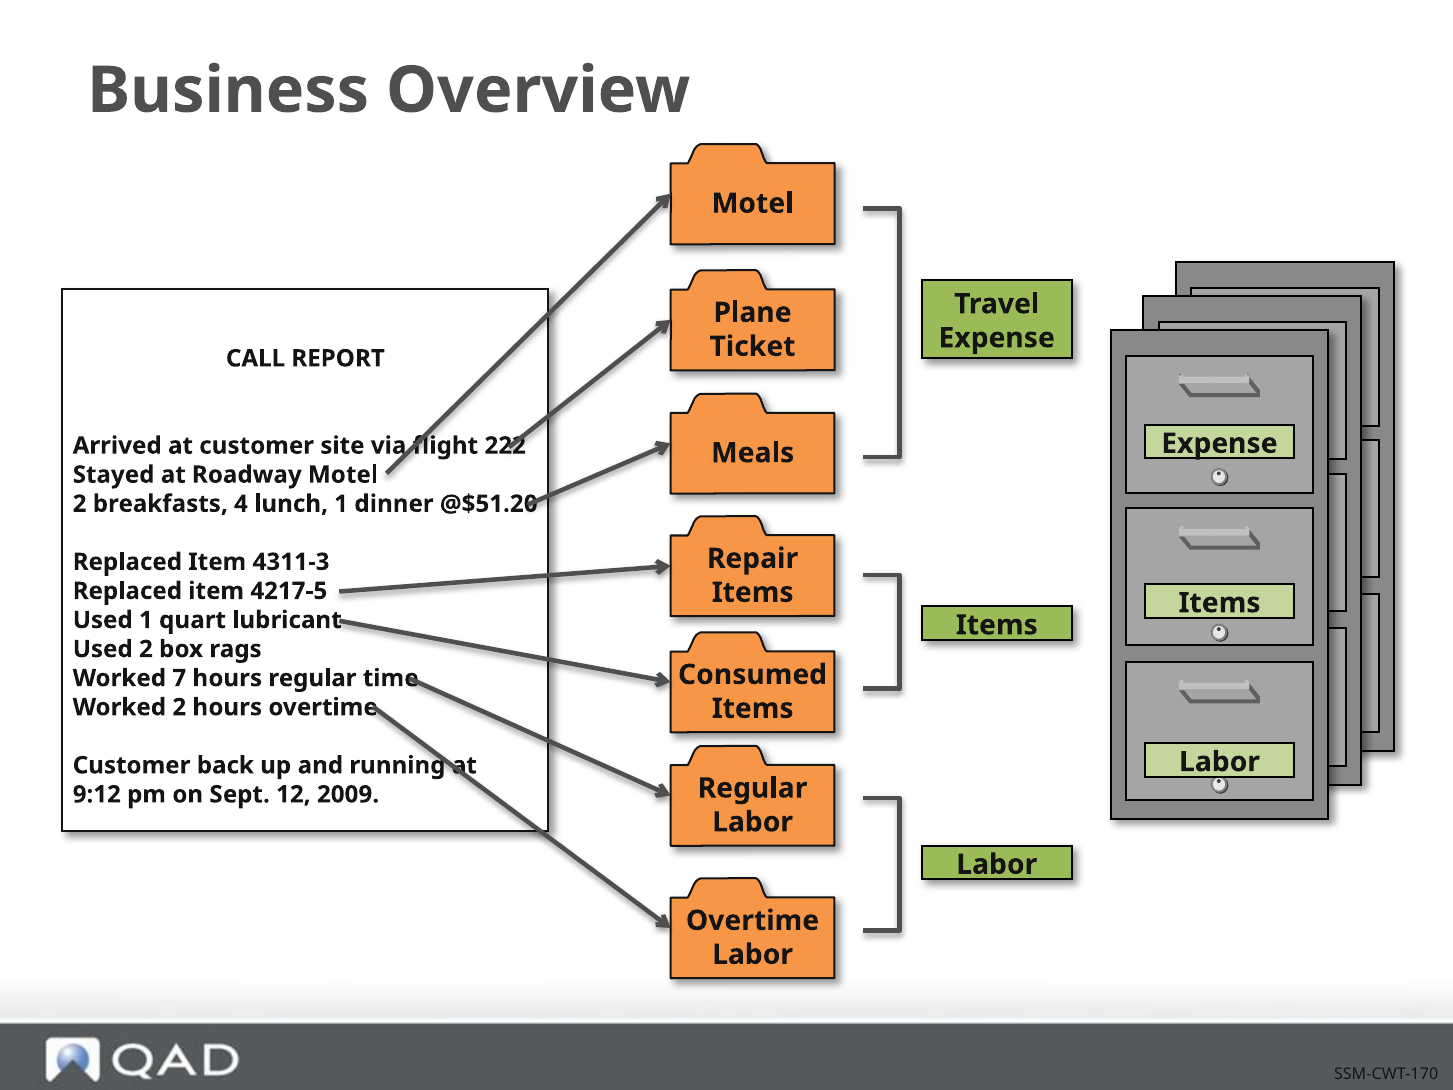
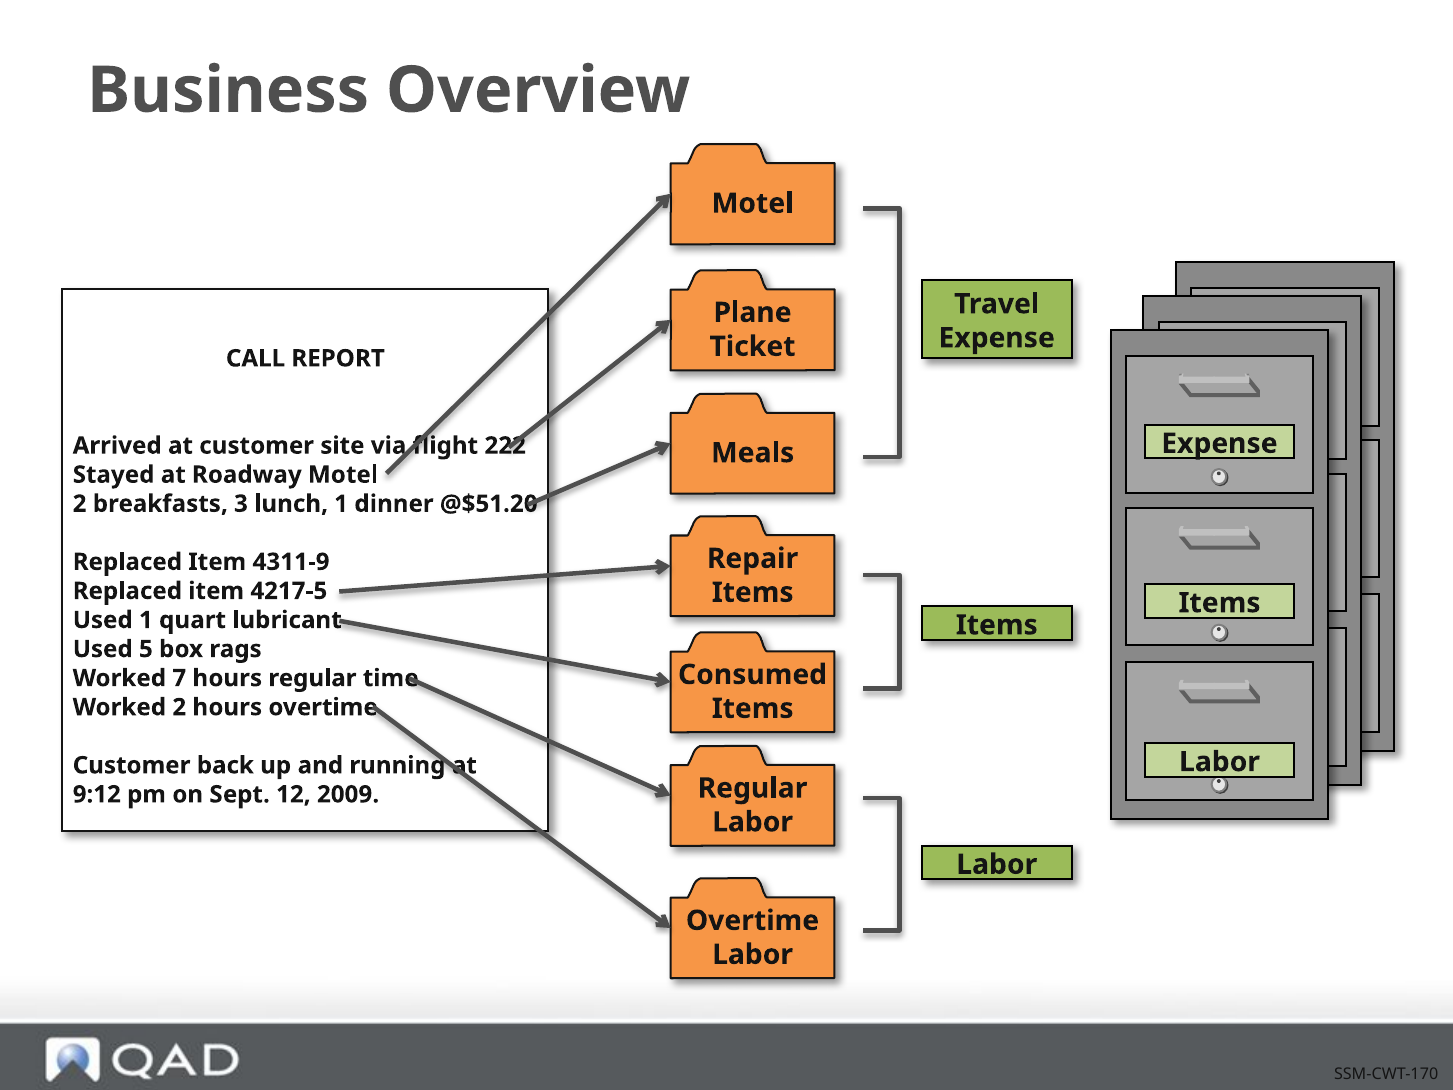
4: 4 -> 3
4311-3: 4311-3 -> 4311-9
Used 2: 2 -> 5
